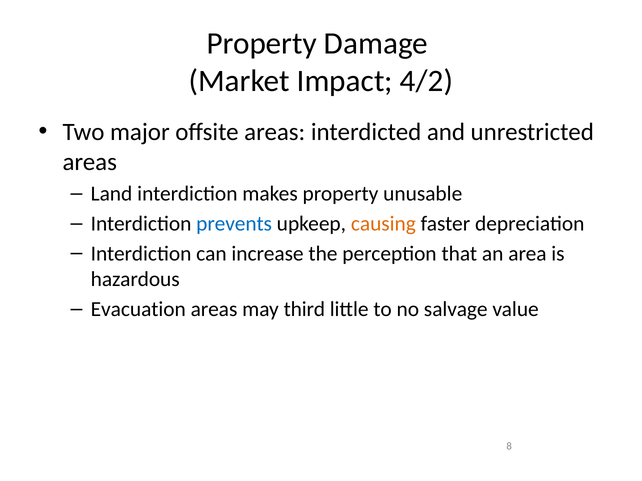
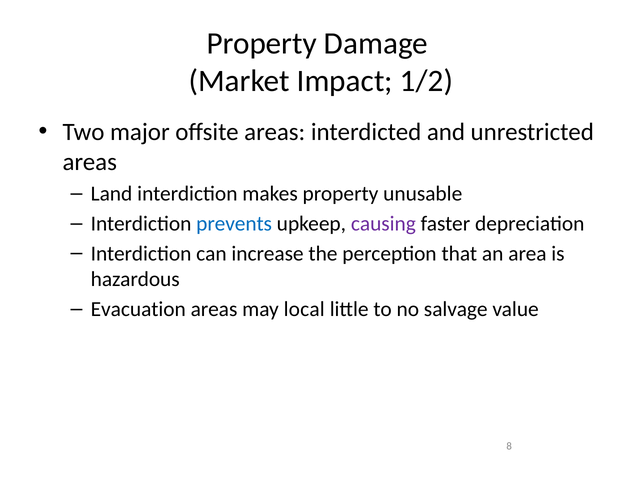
4/2: 4/2 -> 1/2
causing colour: orange -> purple
third: third -> local
